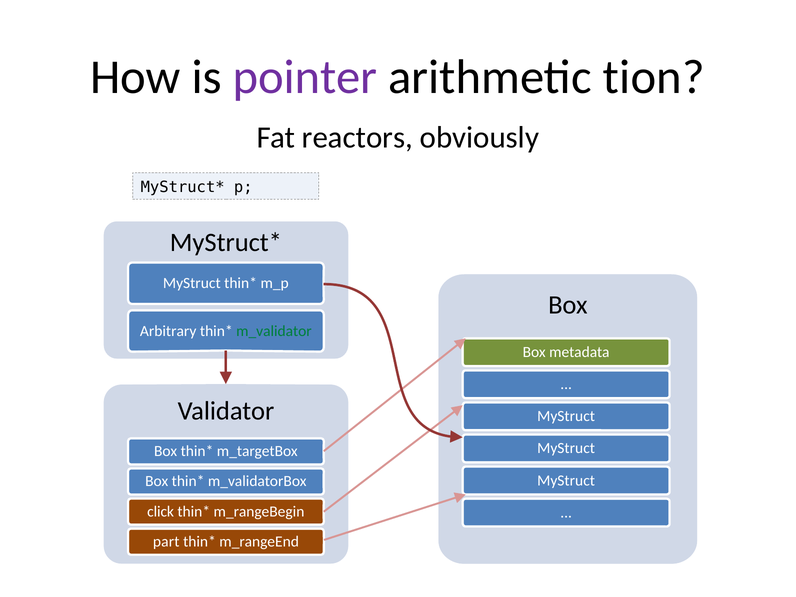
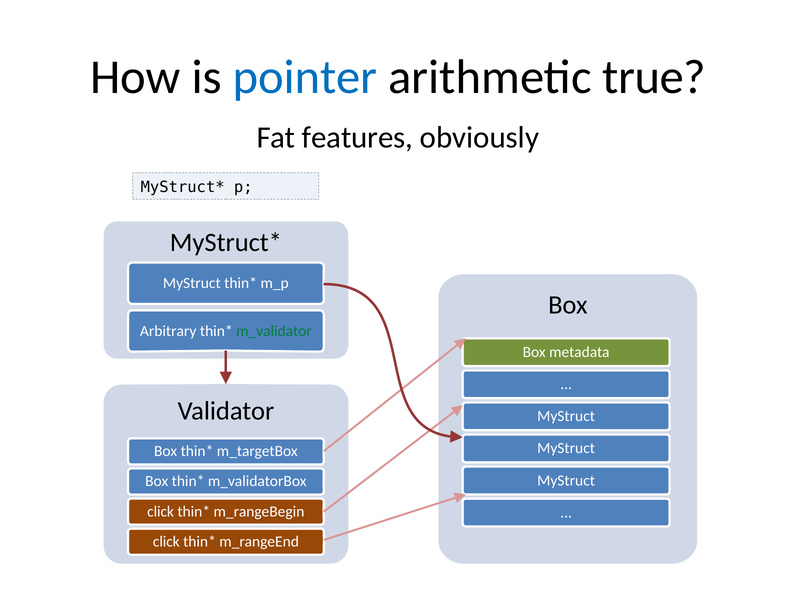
pointer colour: purple -> blue
tion: tion -> true
reactors: reactors -> features
part at (166, 542): part -> click
